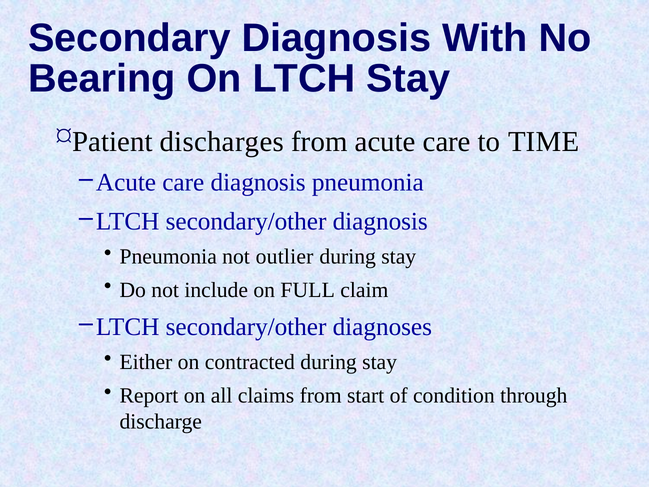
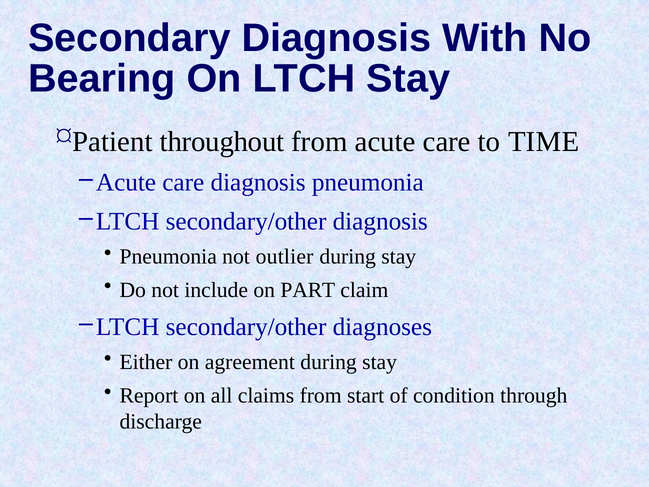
discharges: discharges -> throughout
FULL: FULL -> PART
contracted: contracted -> agreement
